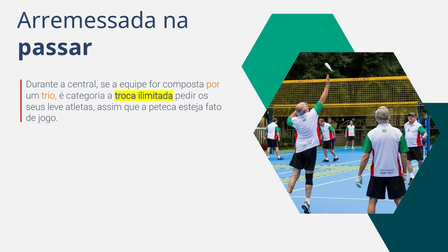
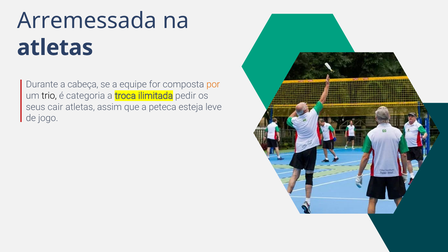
passar at (55, 48): passar -> atletas
central: central -> cabeça
trio colour: orange -> black
leve: leve -> cair
fato: fato -> leve
